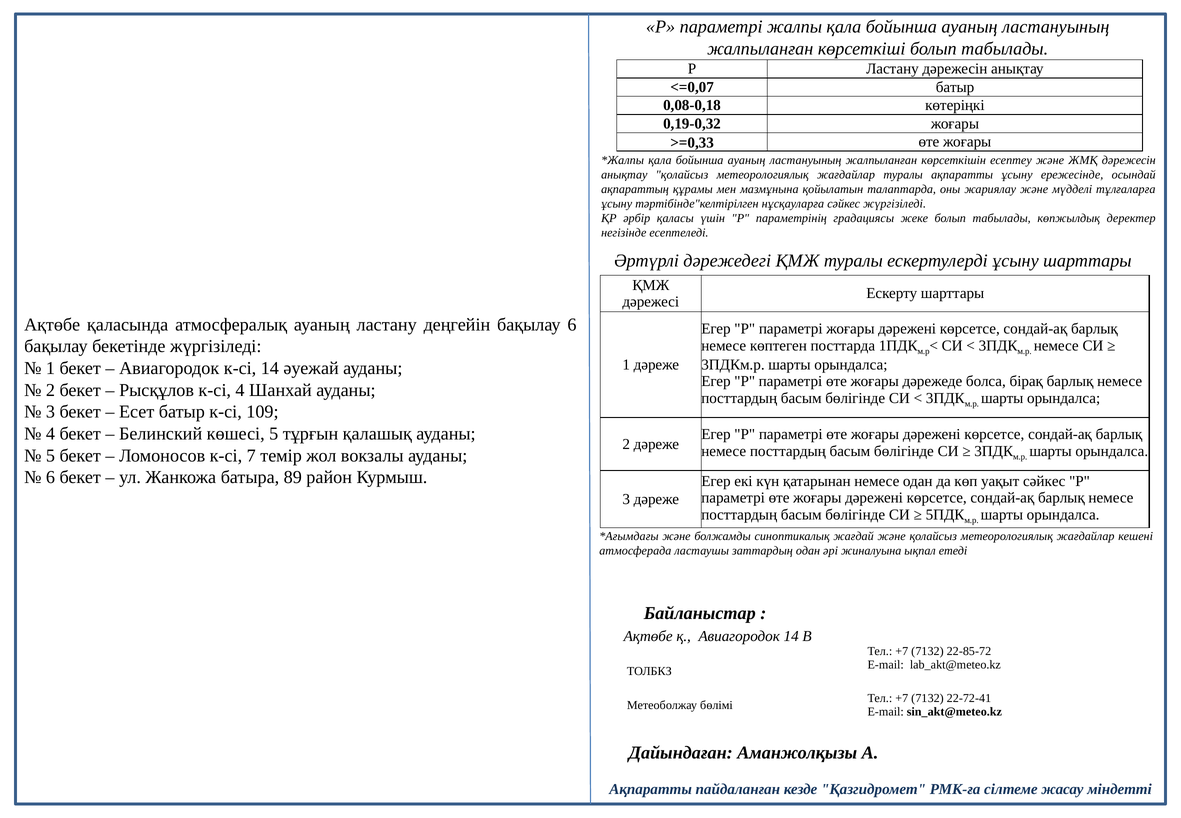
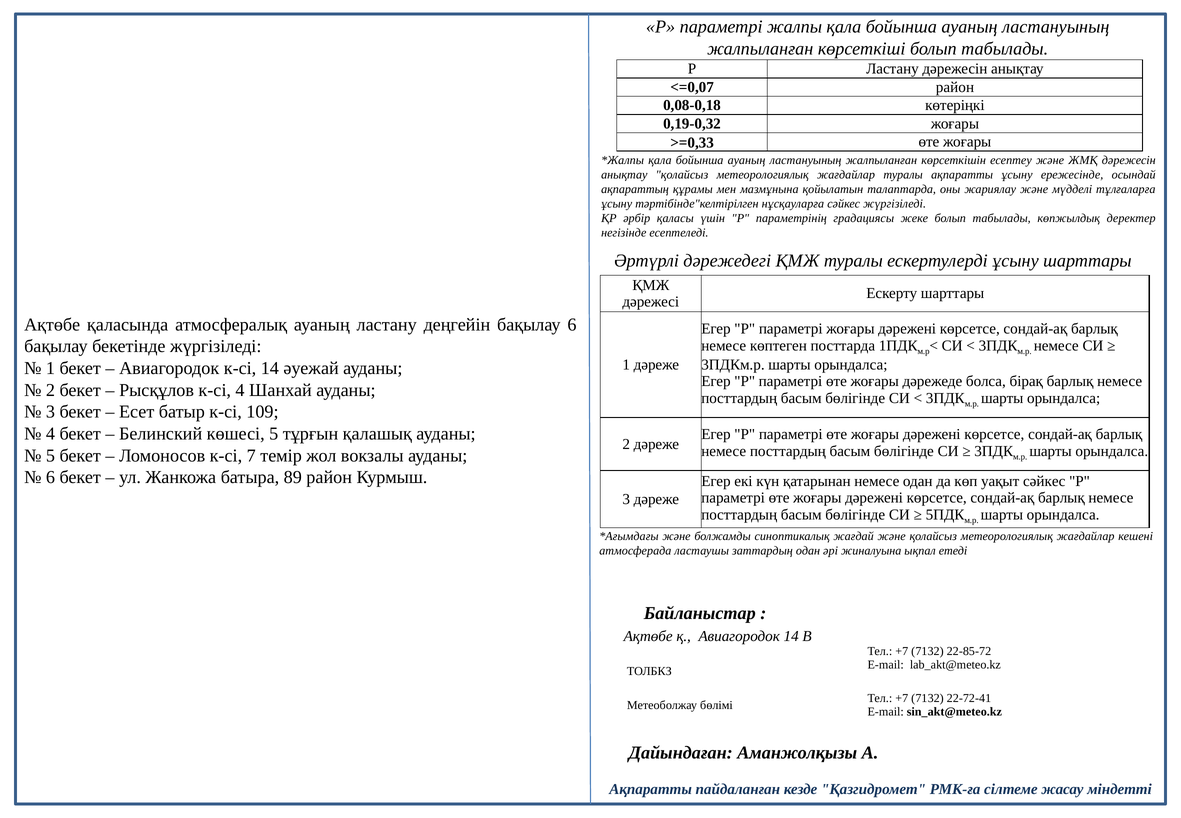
<=0,07 батыр: батыр -> район
